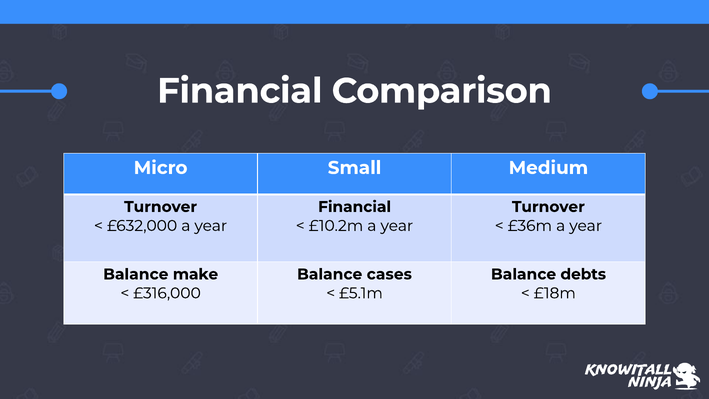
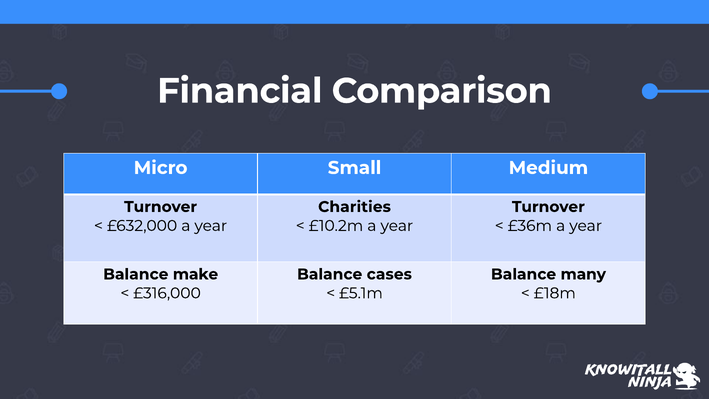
Financial at (355, 207): Financial -> Charities
debts: debts -> many
